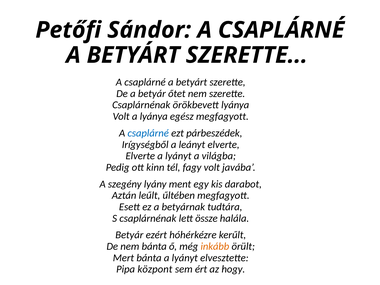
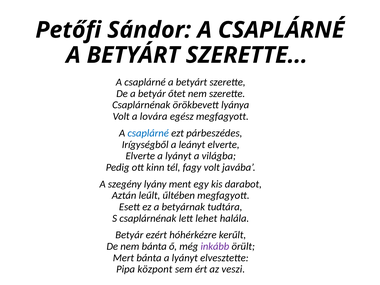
a lyánya: lyánya -> lovára
párbeszédek: párbeszédek -> párbeszédes
össze: össze -> lehet
inkább colour: orange -> purple
hogy: hogy -> veszi
